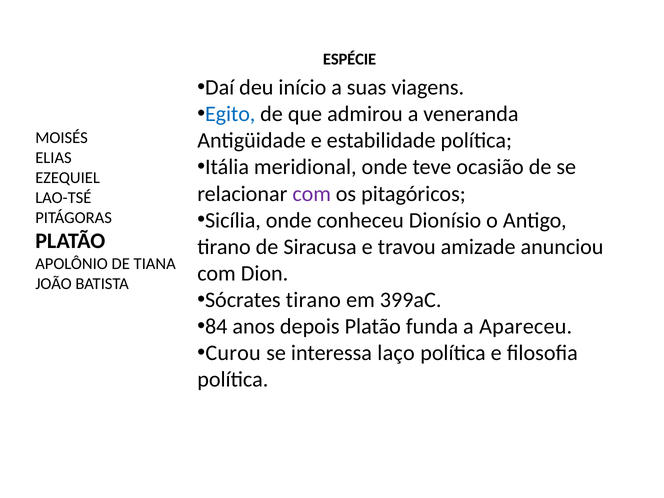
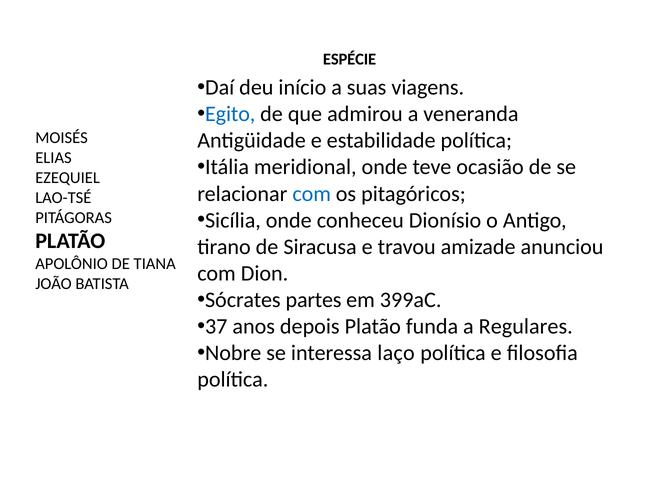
com at (312, 194) colour: purple -> blue
Sócrates tirano: tirano -> partes
84: 84 -> 37
Apareceu: Apareceu -> Regulares
Curou: Curou -> Nobre
